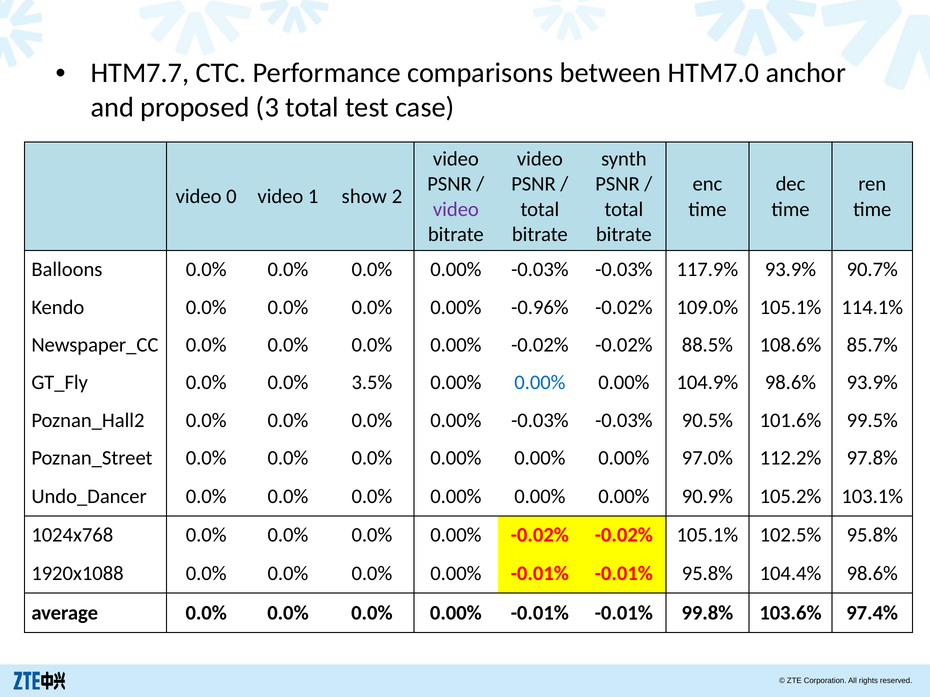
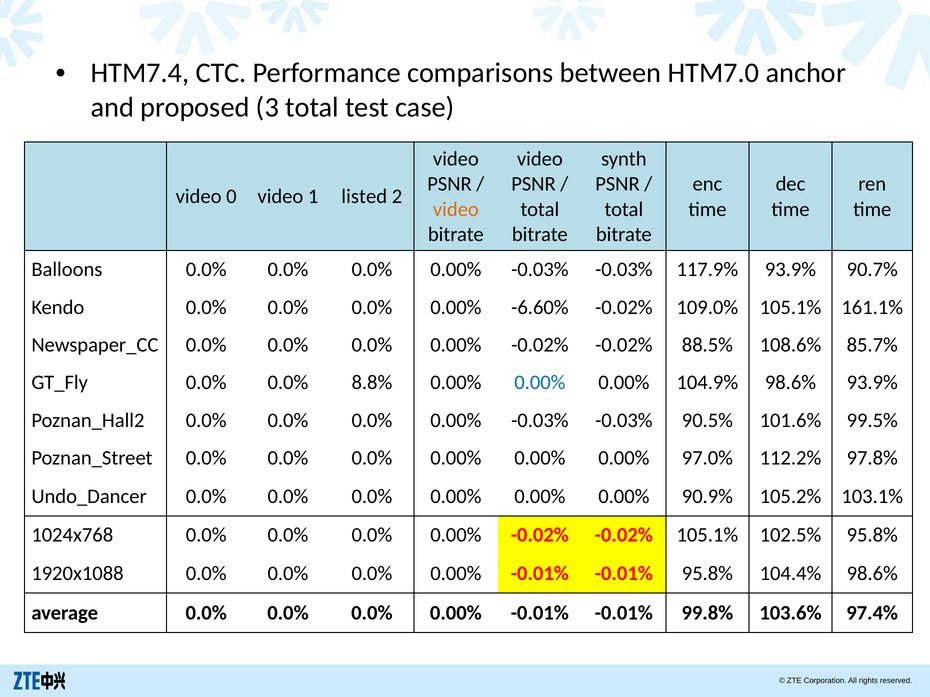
HTM7.7: HTM7.7 -> HTM7.4
show: show -> listed
video at (456, 209) colour: purple -> orange
-0.96%: -0.96% -> -6.60%
114.1%: 114.1% -> 161.1%
3.5%: 3.5% -> 8.8%
